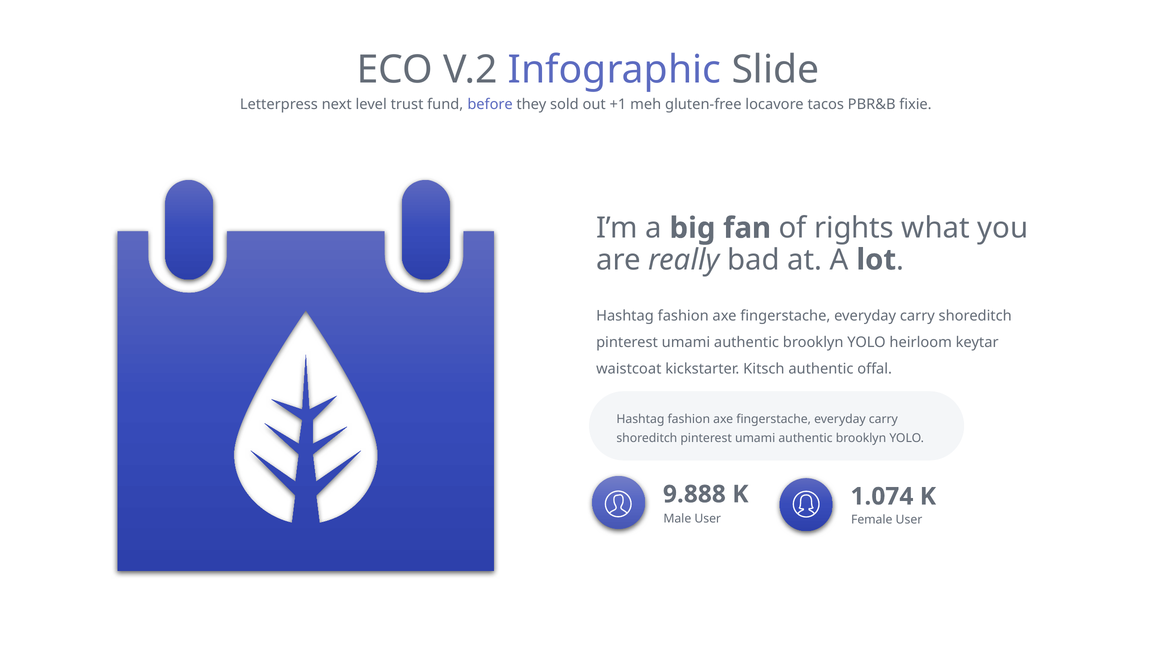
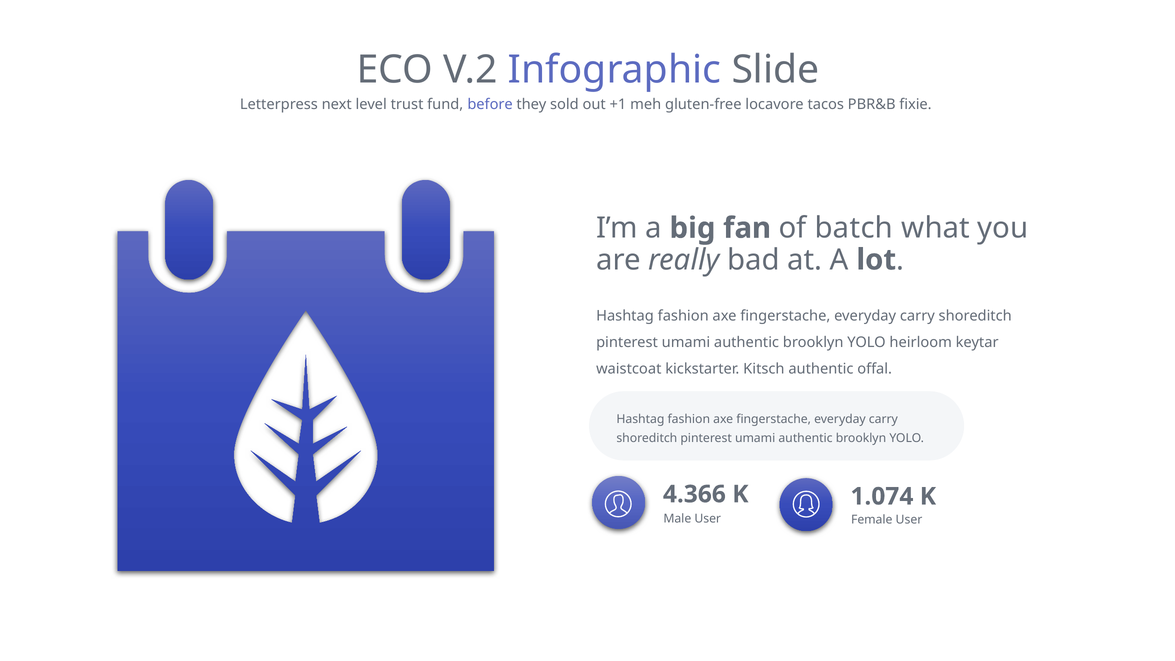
rights: rights -> batch
9.888: 9.888 -> 4.366
